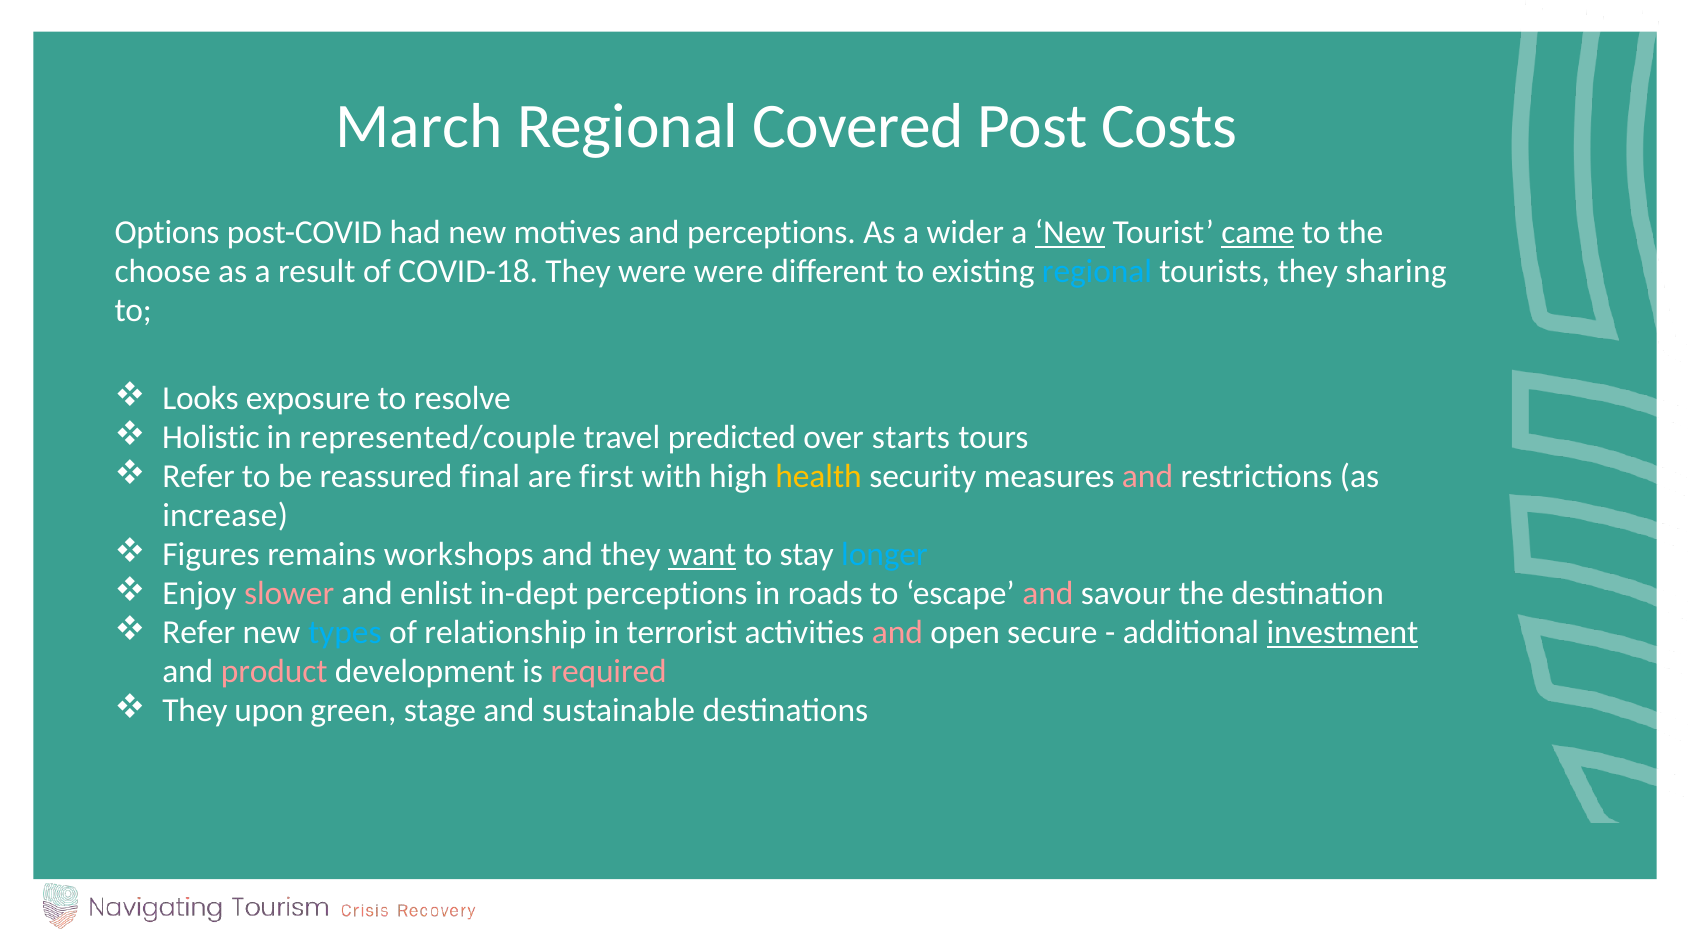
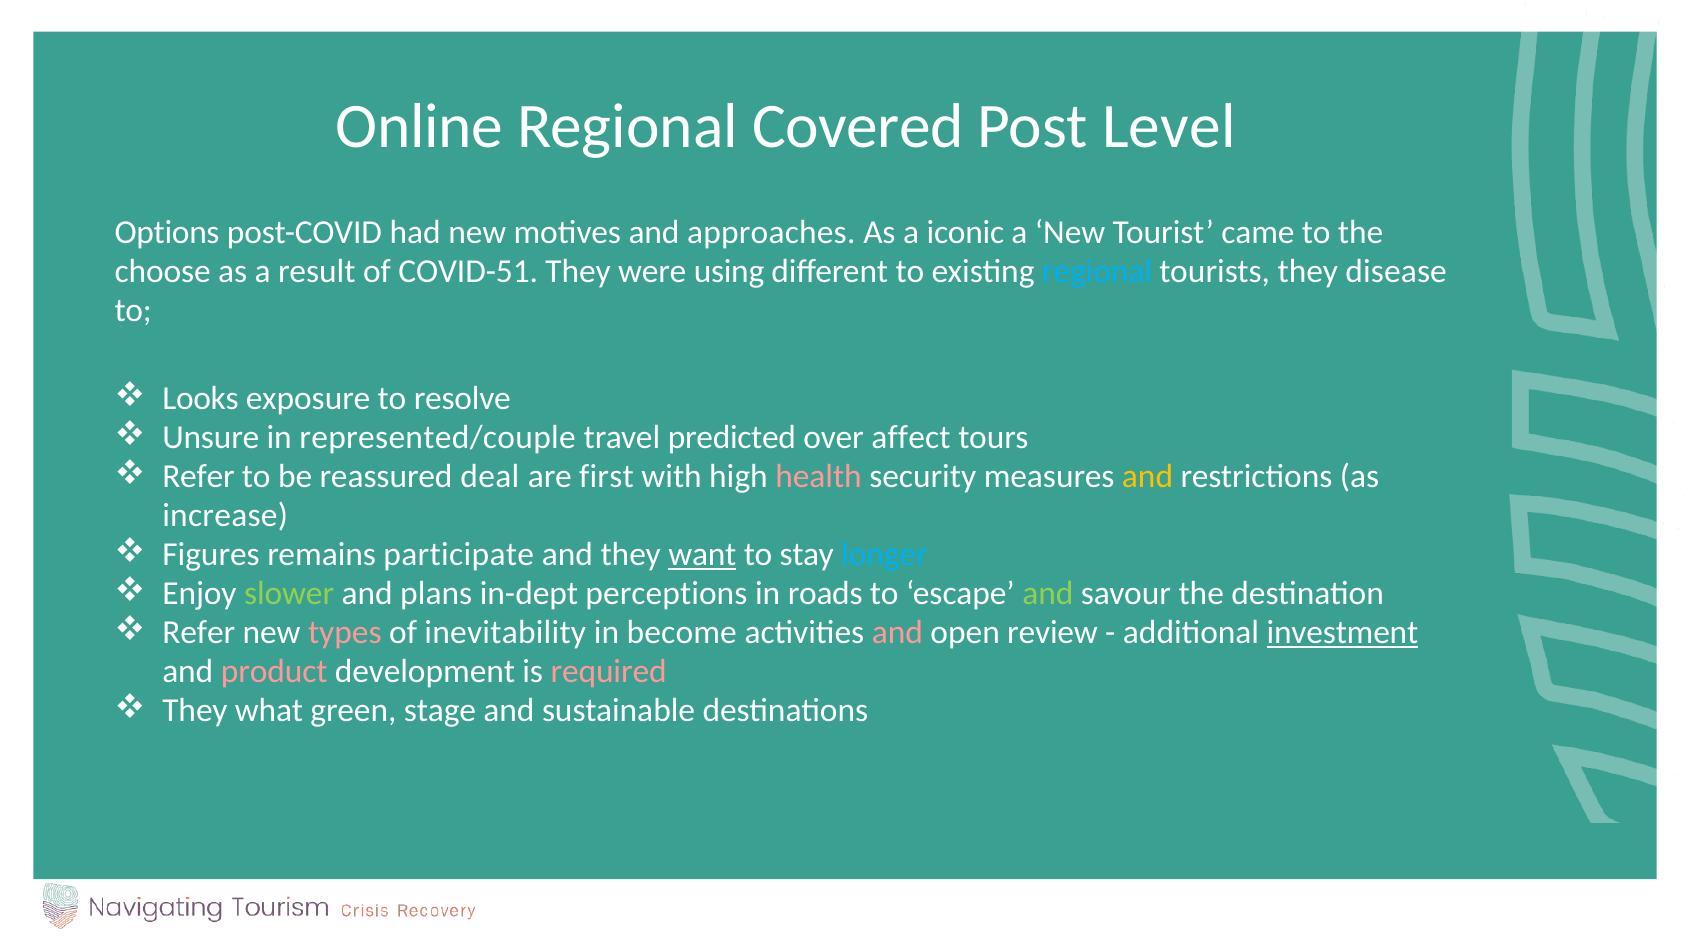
March: March -> Online
Costs: Costs -> Level
and perceptions: perceptions -> approaches
wider: wider -> iconic
New at (1070, 233) underline: present -> none
came underline: present -> none
COVID-18: COVID-18 -> COVID-51
were were: were -> using
sharing: sharing -> disease
Holistic: Holistic -> Unsure
starts: starts -> affect
final: final -> deal
health colour: yellow -> pink
and at (1148, 476) colour: pink -> yellow
workshops: workshops -> participate
slower colour: pink -> light green
enlist: enlist -> plans
and at (1048, 593) colour: pink -> light green
types colour: light blue -> pink
relationship: relationship -> inevitability
terrorist: terrorist -> become
secure: secure -> review
upon: upon -> what
